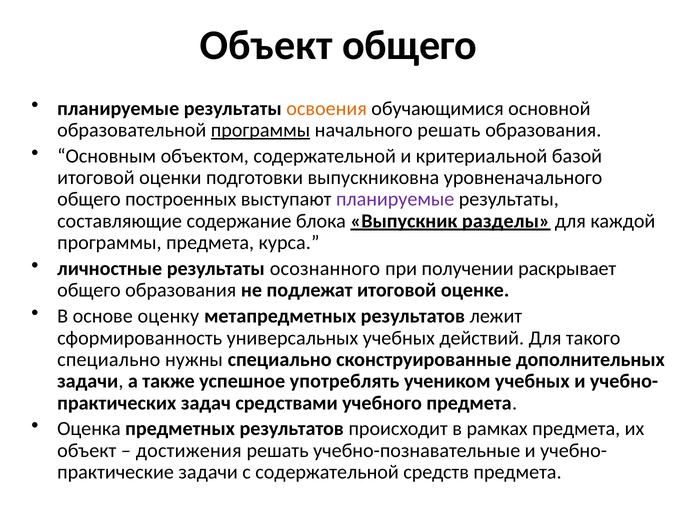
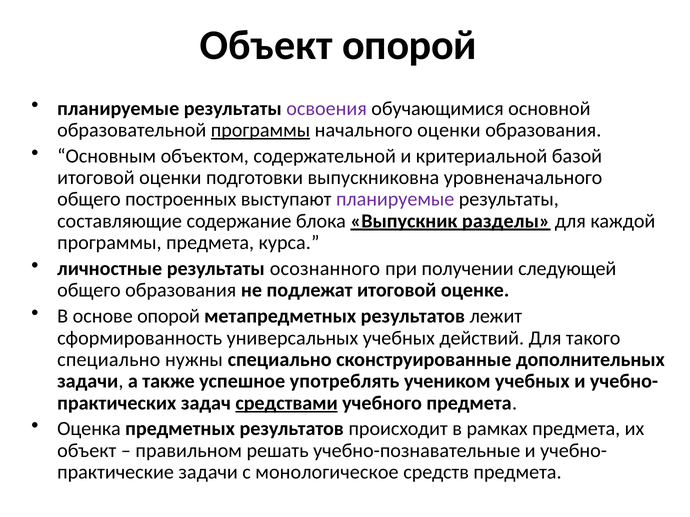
Объект общего: общего -> опорой
освоения colour: orange -> purple
начального решать: решать -> оценки
раскрывает: раскрывает -> следующей
основе оценку: оценку -> опорой
средствами underline: none -> present
достижения: достижения -> правильном
с содержательной: содержательной -> монологическое
